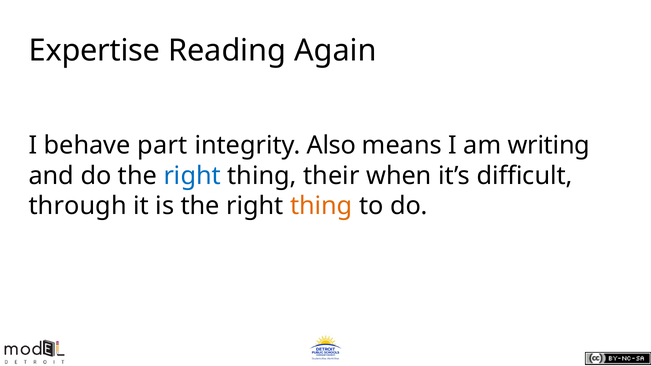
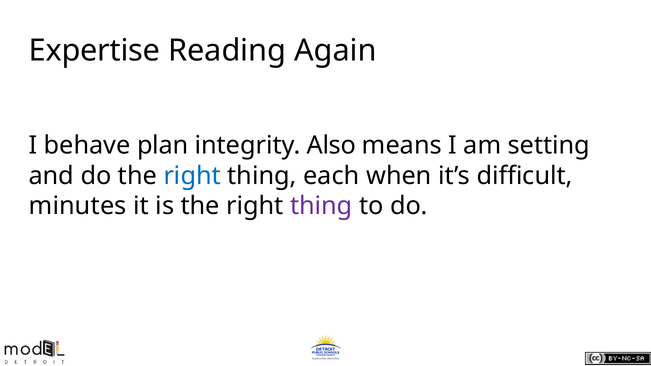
part: part -> plan
writing: writing -> setting
their: their -> each
through: through -> minutes
thing at (321, 206) colour: orange -> purple
